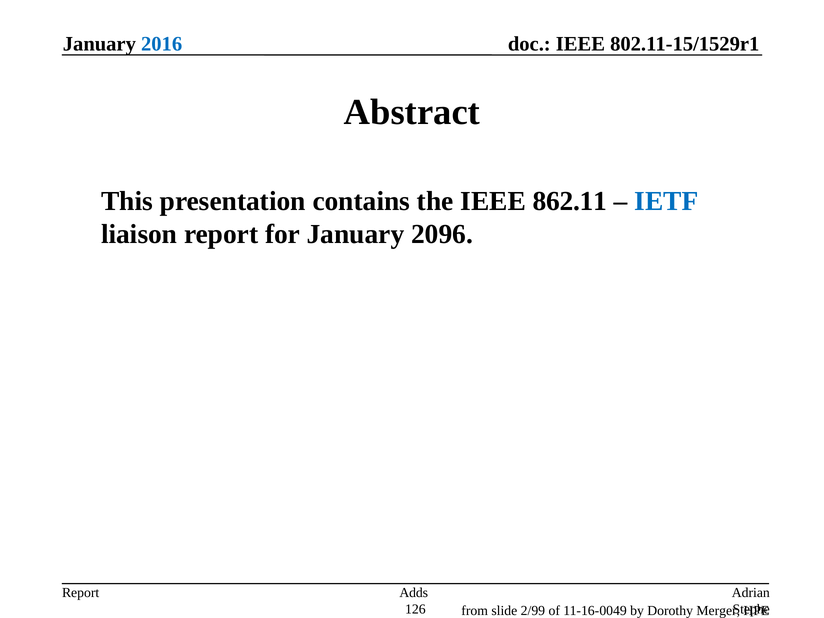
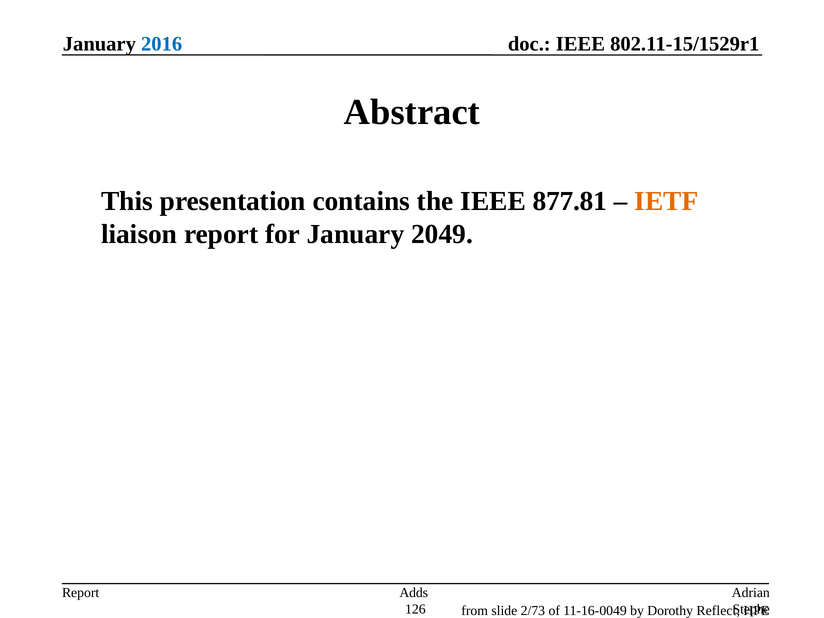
862.11: 862.11 -> 877.81
IETF colour: blue -> orange
2096: 2096 -> 2049
2/99: 2/99 -> 2/73
Merger: Merger -> Reflect
